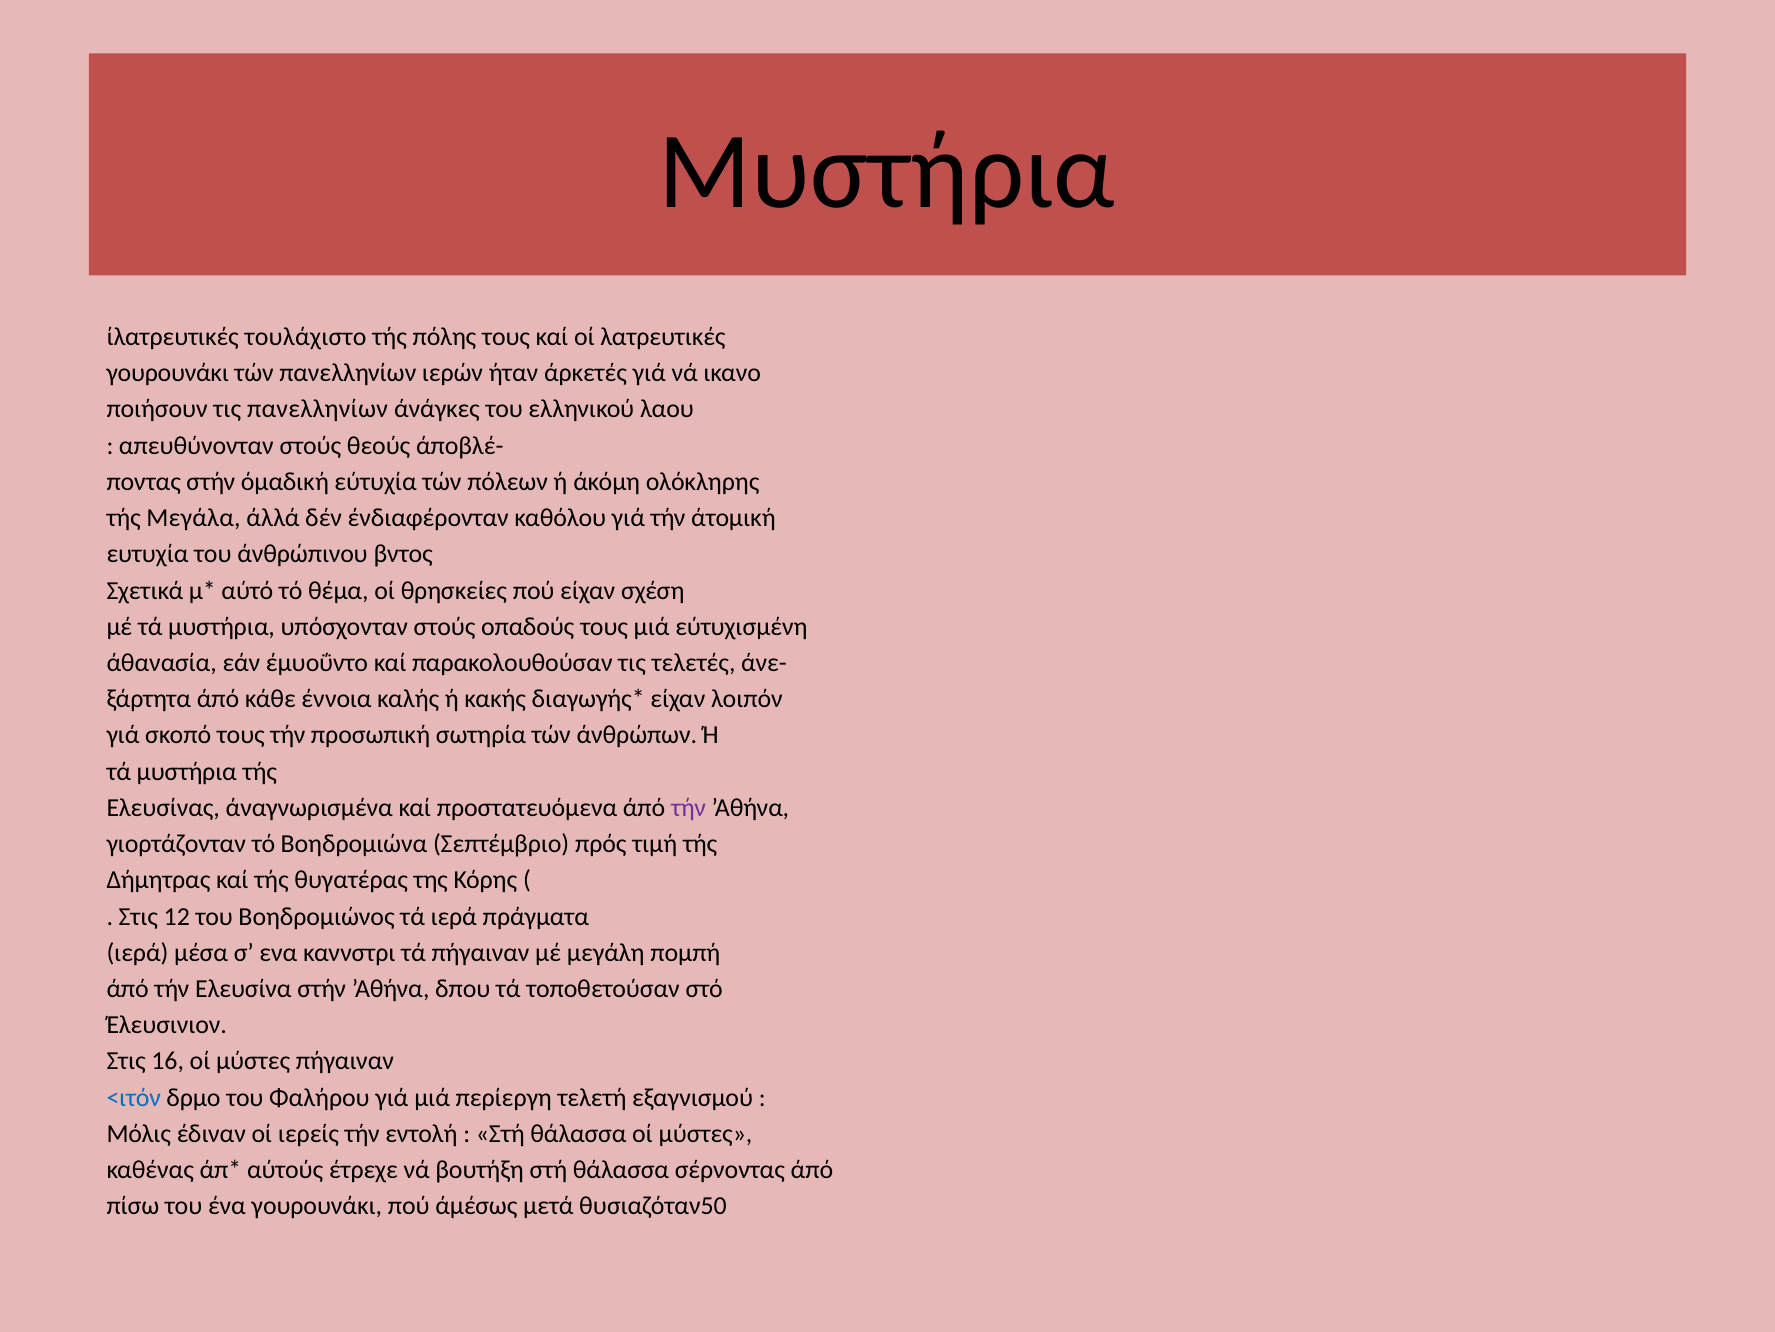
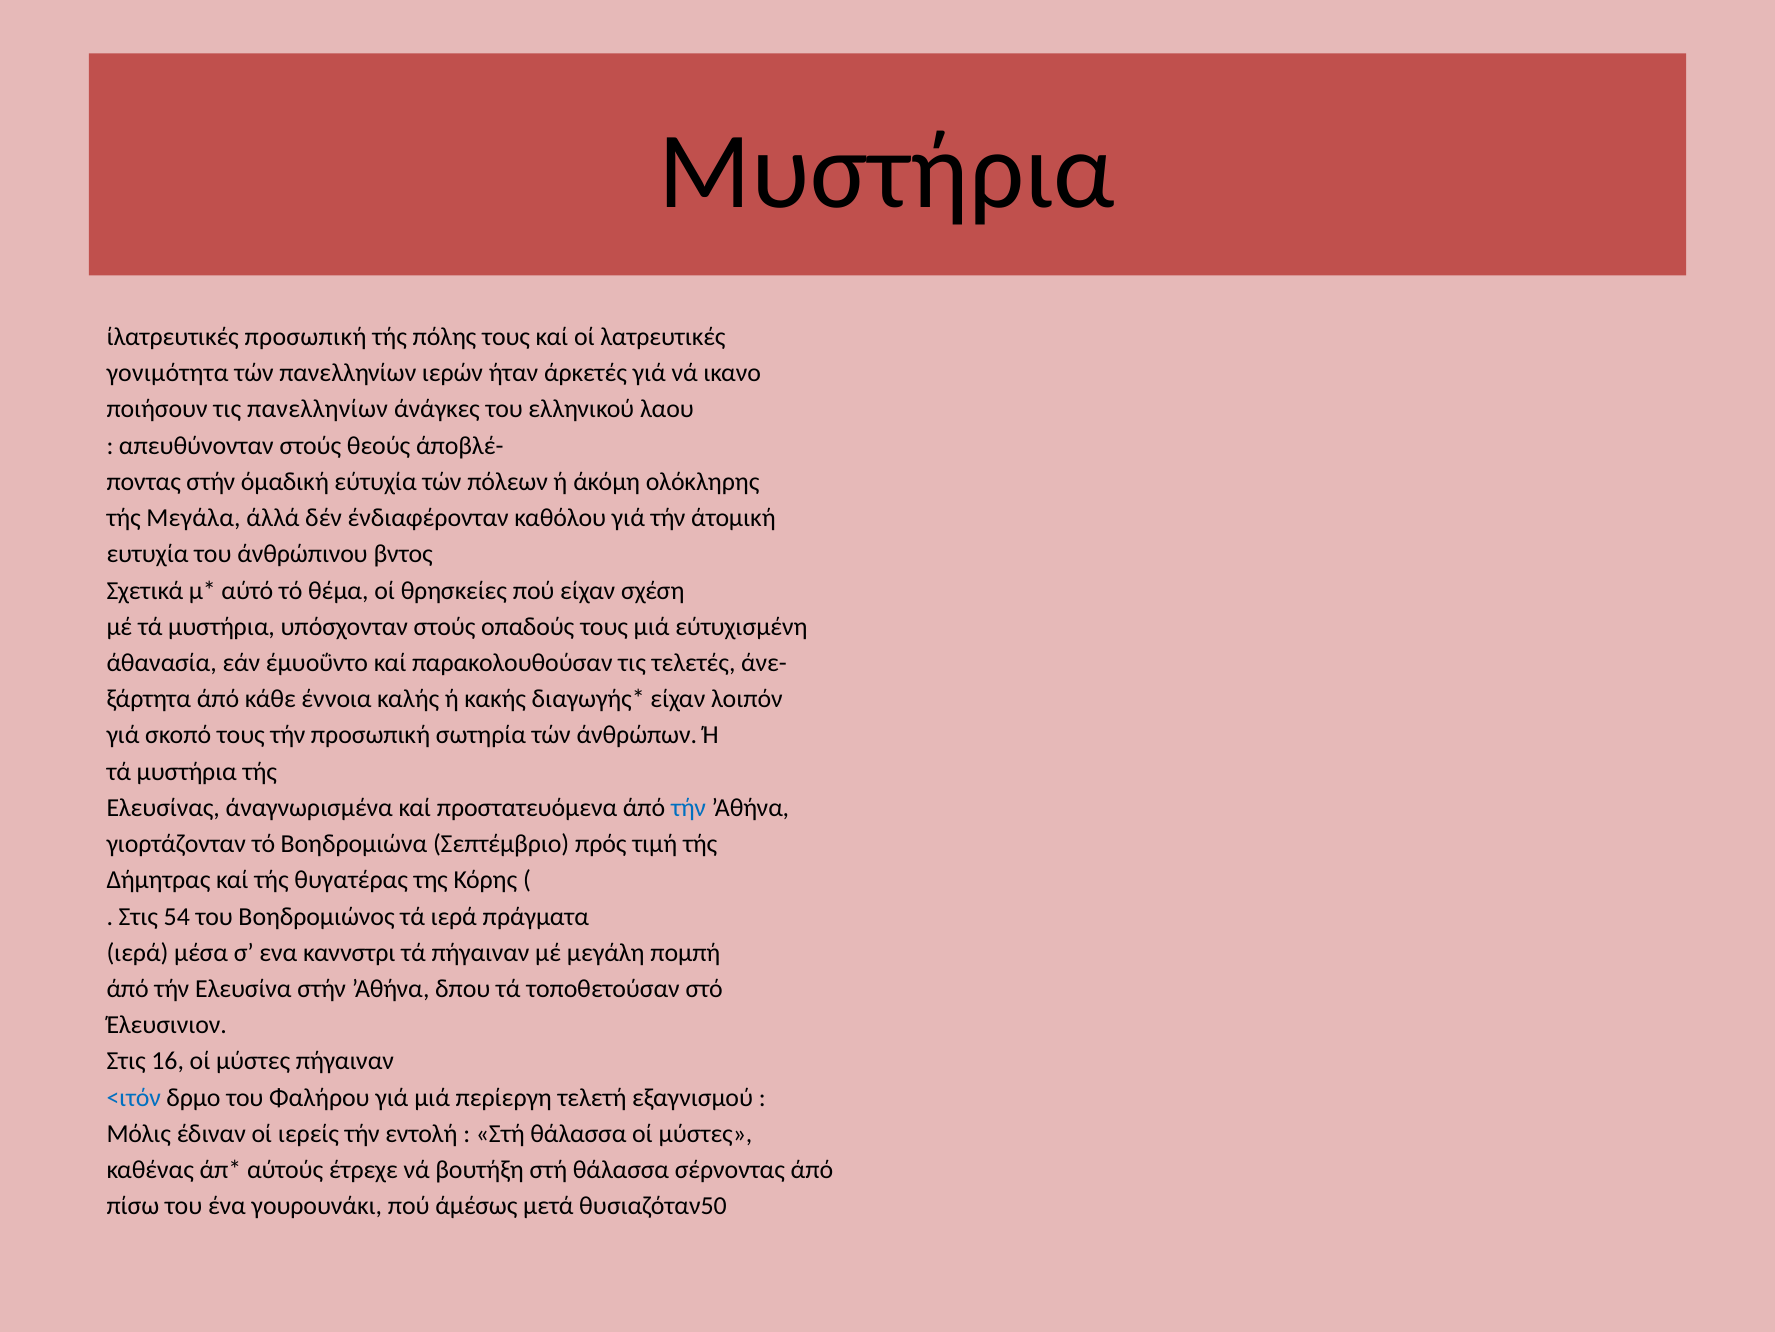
ίλατρευτικές τουλάχιστο: τουλάχιστο -> προσωπική
γουρουνάκι at (168, 373): γουρουνάκι -> γονιμότητα
τήν at (689, 807) colour: purple -> blue
12: 12 -> 54
